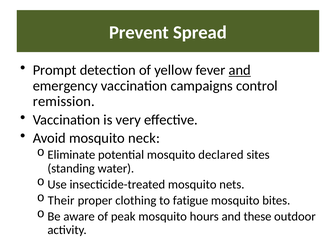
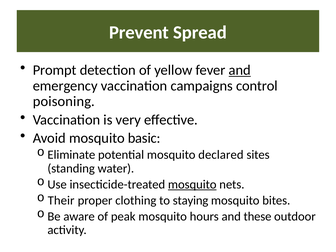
remission: remission -> poisoning
neck: neck -> basic
mosquito at (192, 184) underline: none -> present
fatigue: fatigue -> staying
